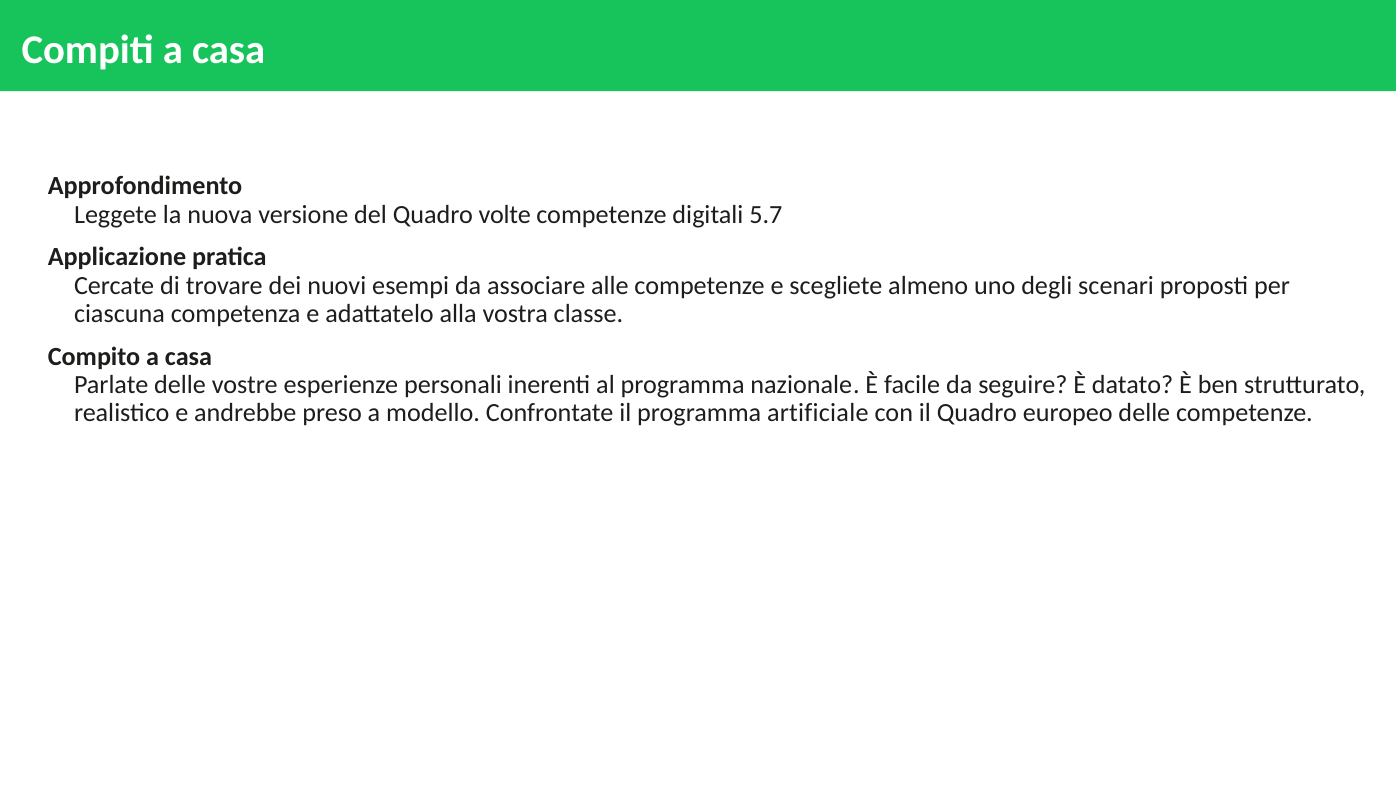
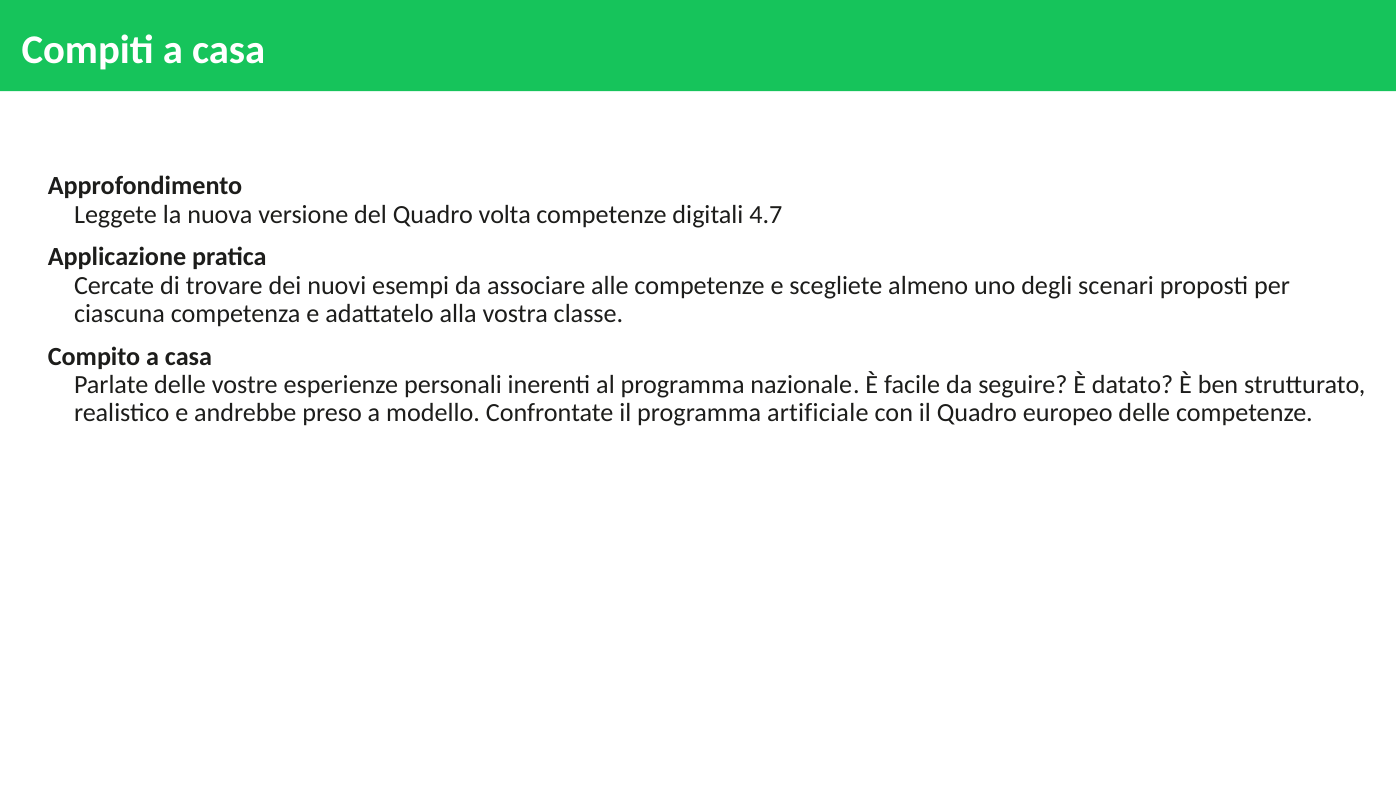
volte: volte -> volta
5.7: 5.7 -> 4.7
